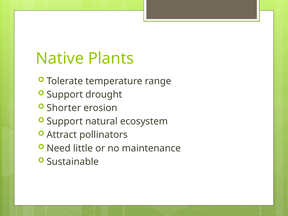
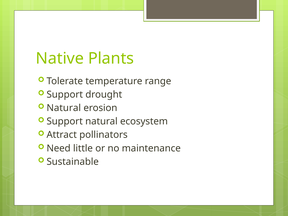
Shorter at (64, 108): Shorter -> Natural
